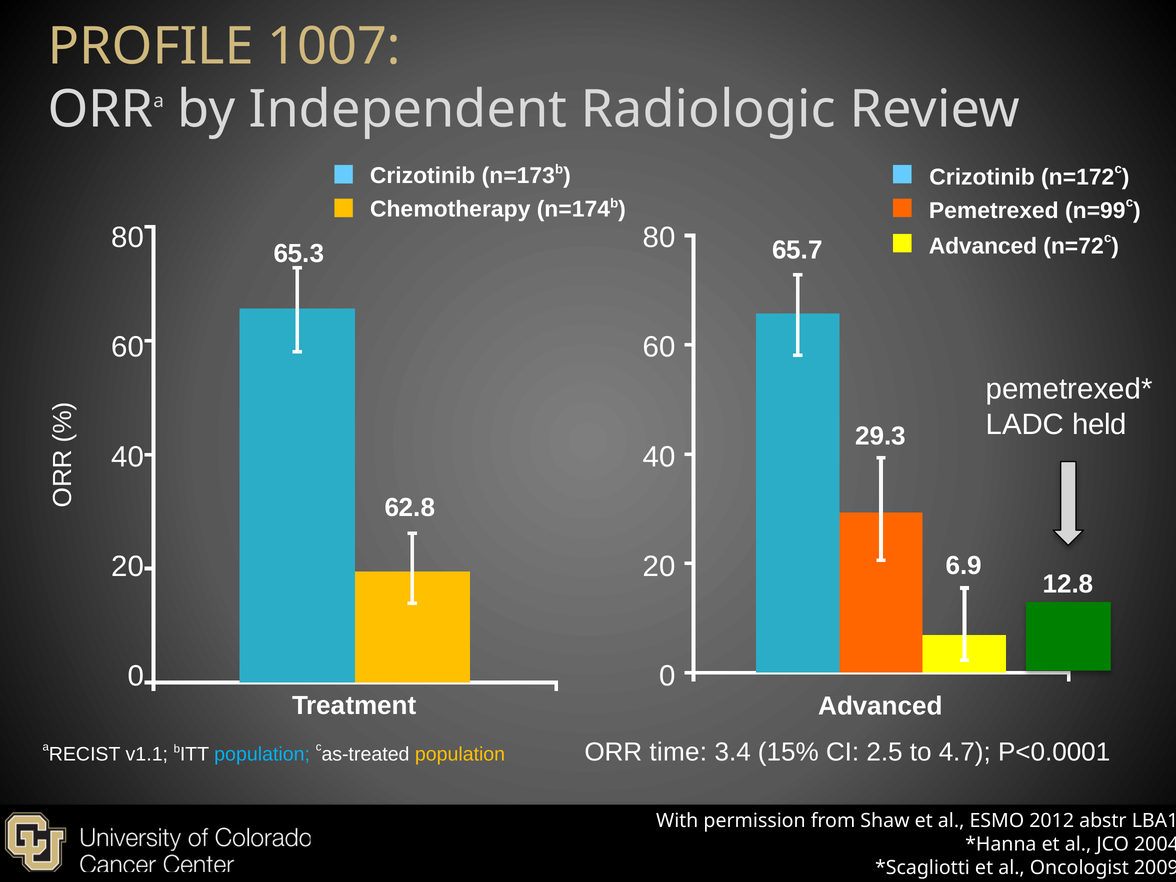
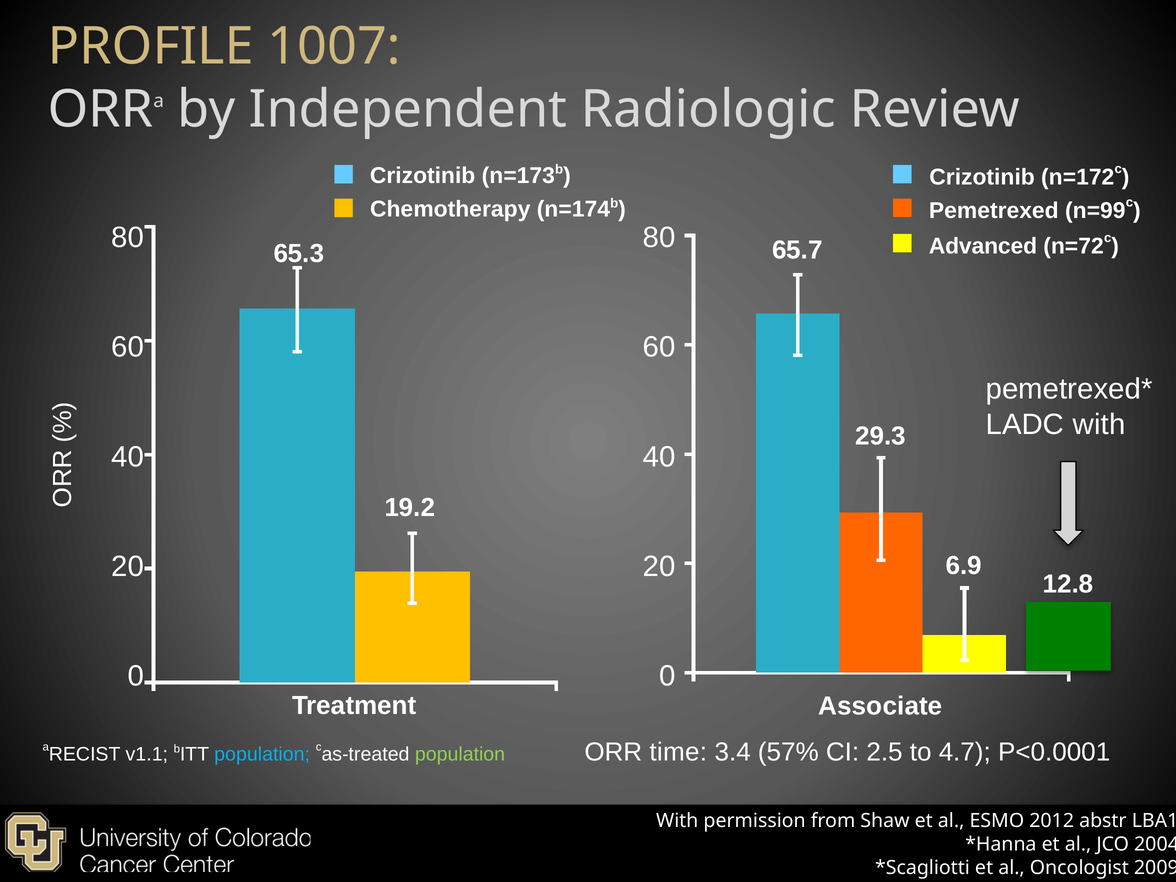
LADC held: held -> with
62.8: 62.8 -> 19.2
Advanced at (880, 706): Advanced -> Associate
15%: 15% -> 57%
population at (460, 754) colour: yellow -> light green
